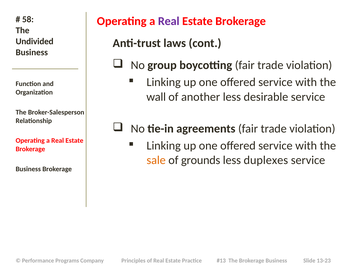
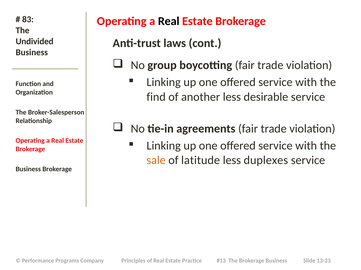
58: 58 -> 83
Real at (169, 21) colour: purple -> black
wall: wall -> find
grounds: grounds -> latitude
